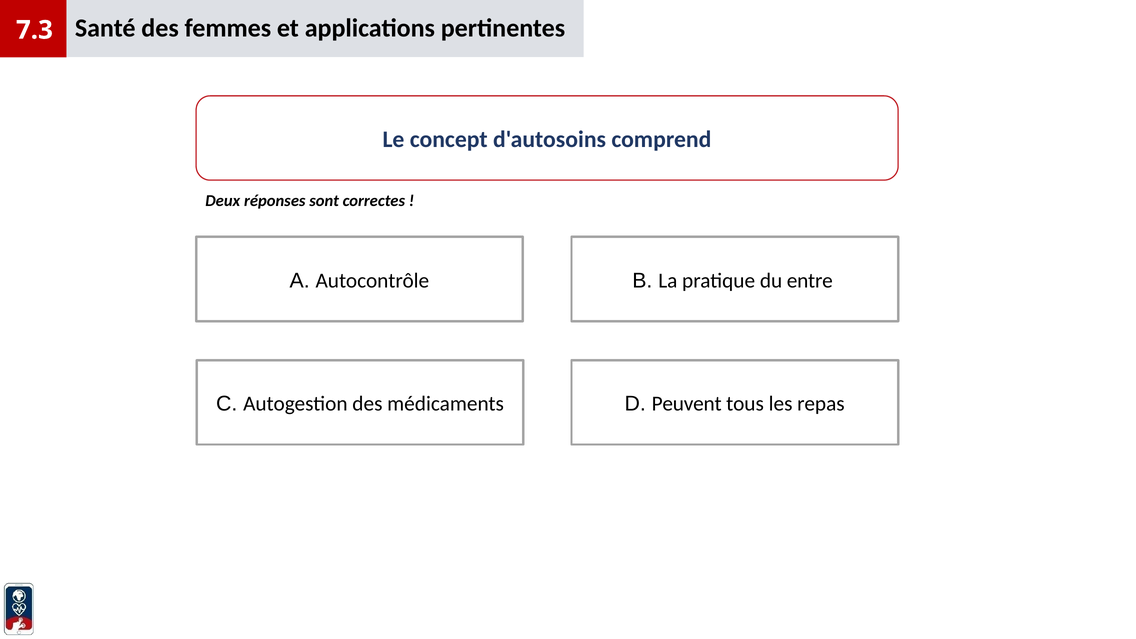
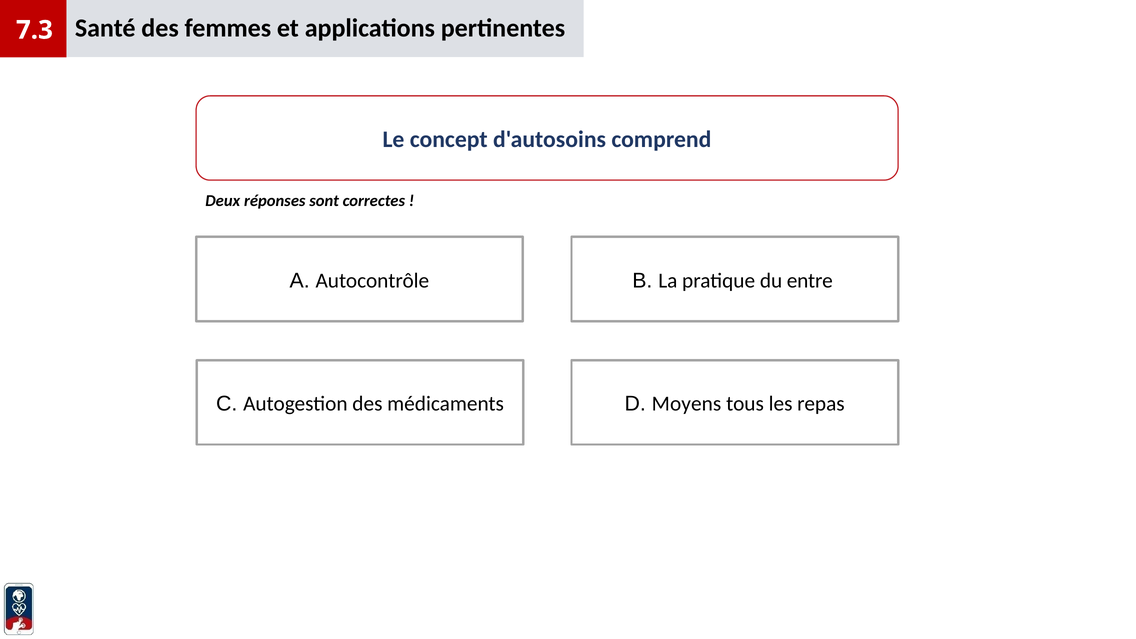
Peuvent: Peuvent -> Moyens
